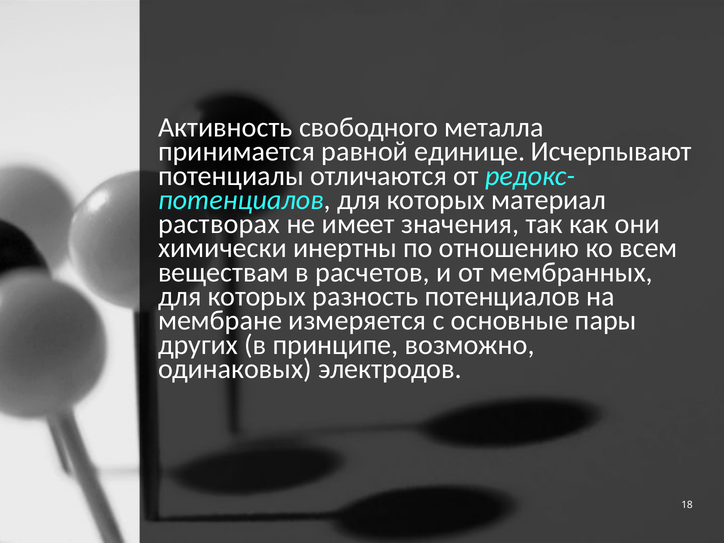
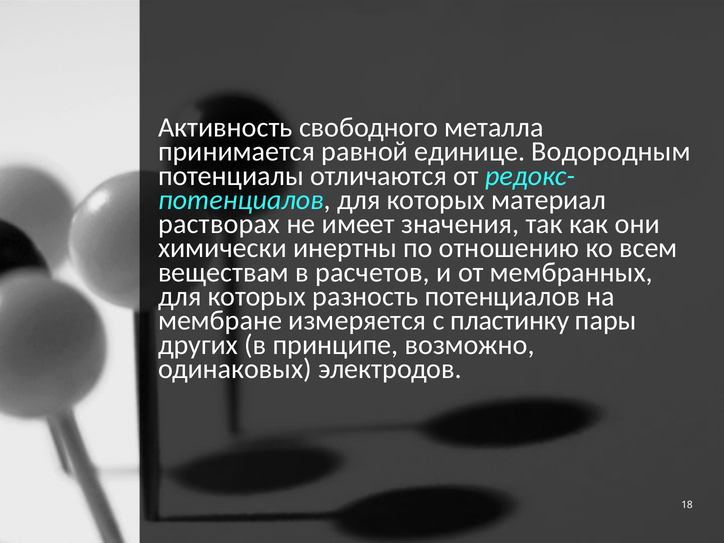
Исчерпывают: Исчерпывают -> Водородным
основные: основные -> пластинку
